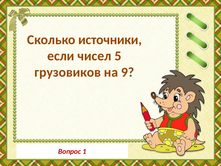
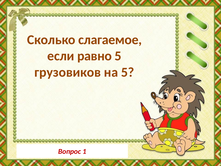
источники: источники -> слагаемое
чисел: чисел -> равно
на 9: 9 -> 5
